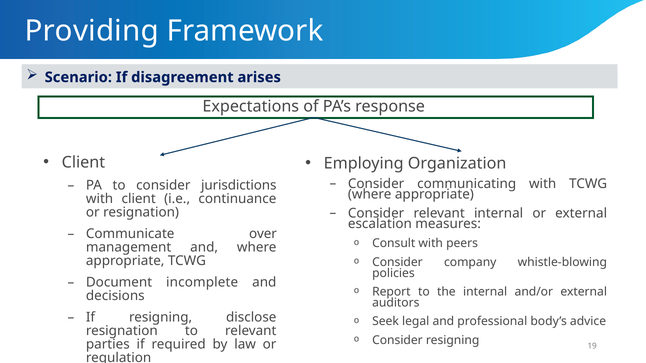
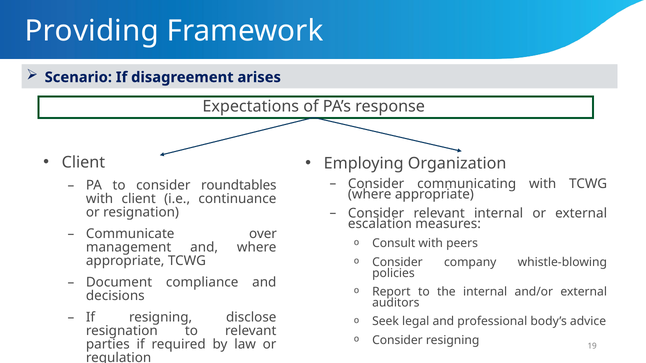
jurisdictions: jurisdictions -> roundtables
incomplete: incomplete -> compliance
